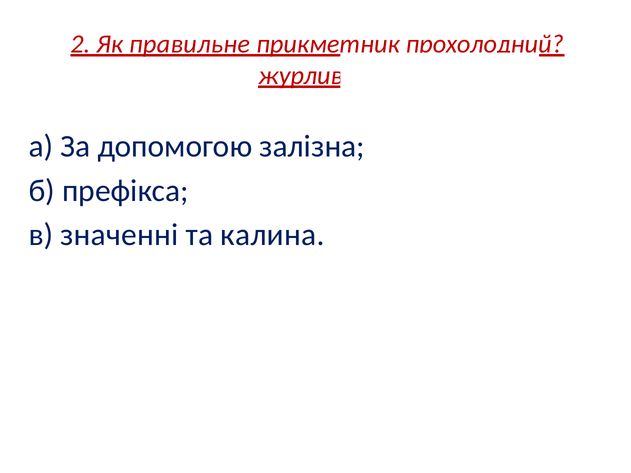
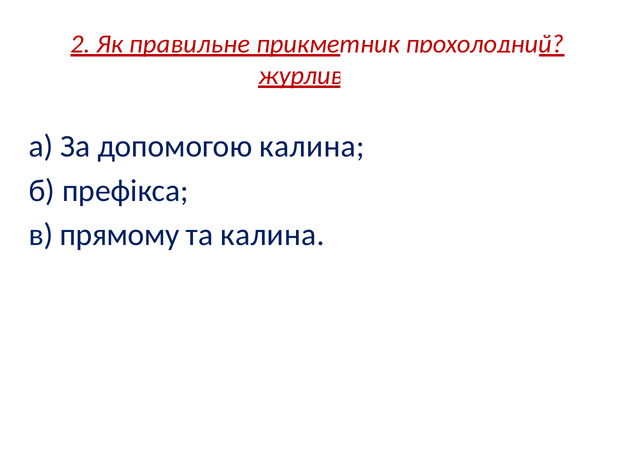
допомогою залізна: залізна -> калина
значенні: значенні -> прямому
